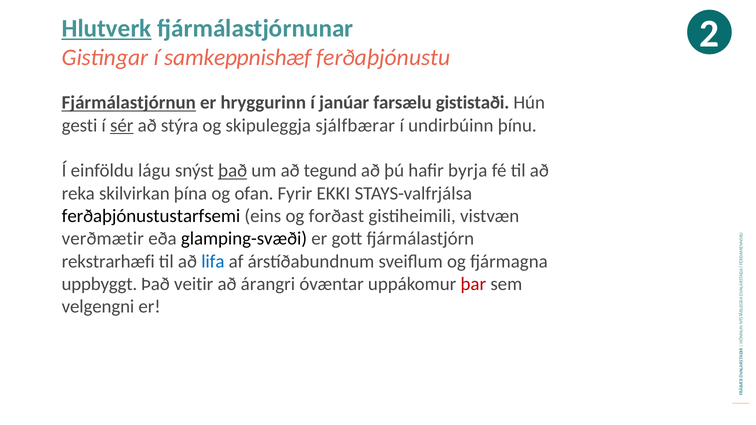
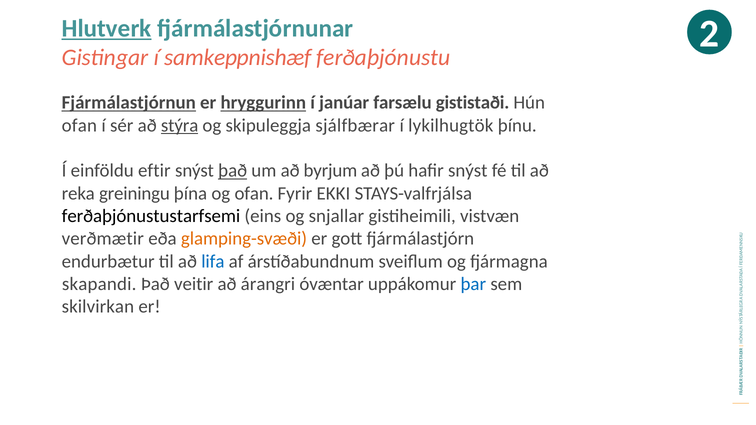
hryggurinn underline: none -> present
gesti at (80, 125): gesti -> ofan
sér underline: present -> none
stýra underline: none -> present
undirbúinn: undirbúinn -> lykilhugtök
lágu: lágu -> eftir
tegund: tegund -> byrjum
hafir byrja: byrja -> snýst
skilvirkan: skilvirkan -> greiningu
forðast: forðast -> snjallar
glamping-svæði colour: black -> orange
rekstrarhæfi: rekstrarhæfi -> endurbætur
uppbyggt: uppbyggt -> skapandi
þar colour: red -> blue
velgengni: velgengni -> skilvirkan
